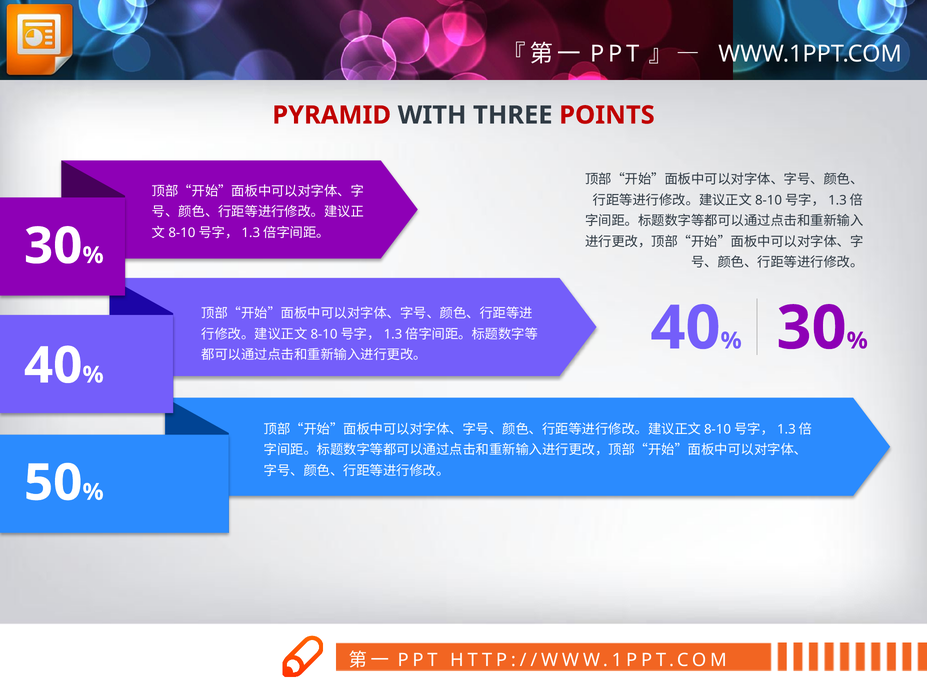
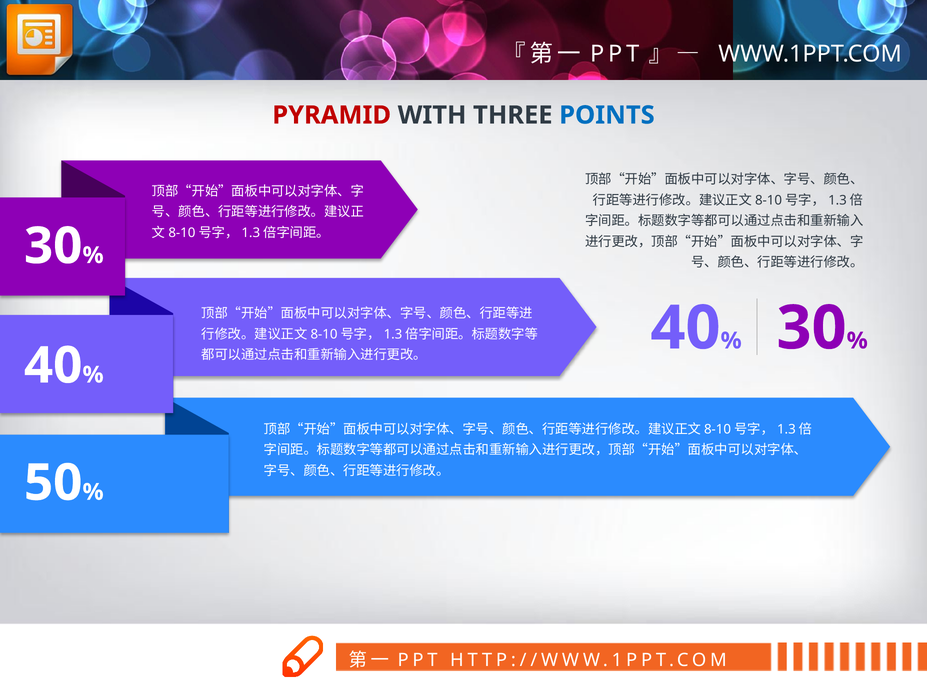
POINTS colour: red -> blue
